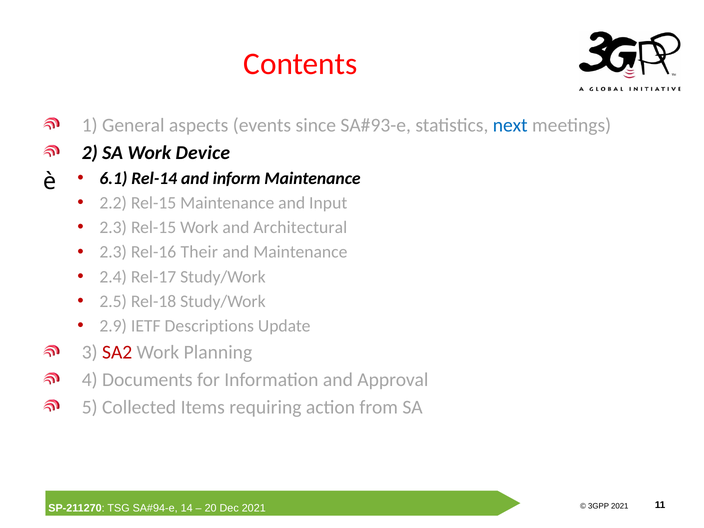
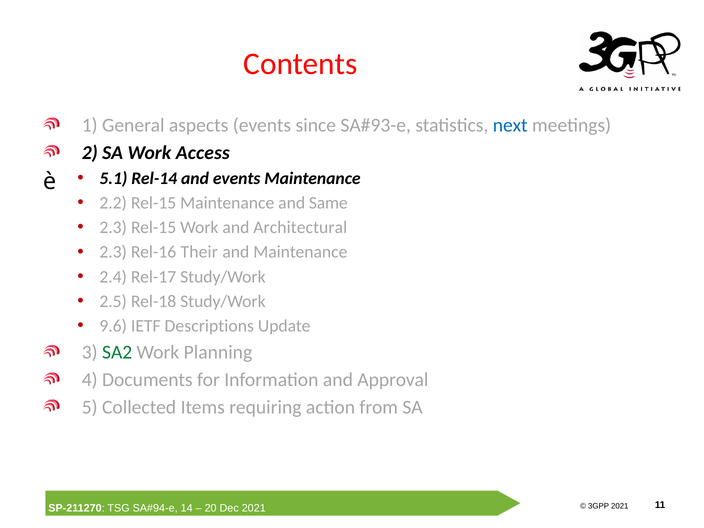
Device: Device -> Access
6.1: 6.1 -> 5.1
and inform: inform -> events
Input: Input -> Same
2.9: 2.9 -> 9.6
SA2 colour: red -> green
